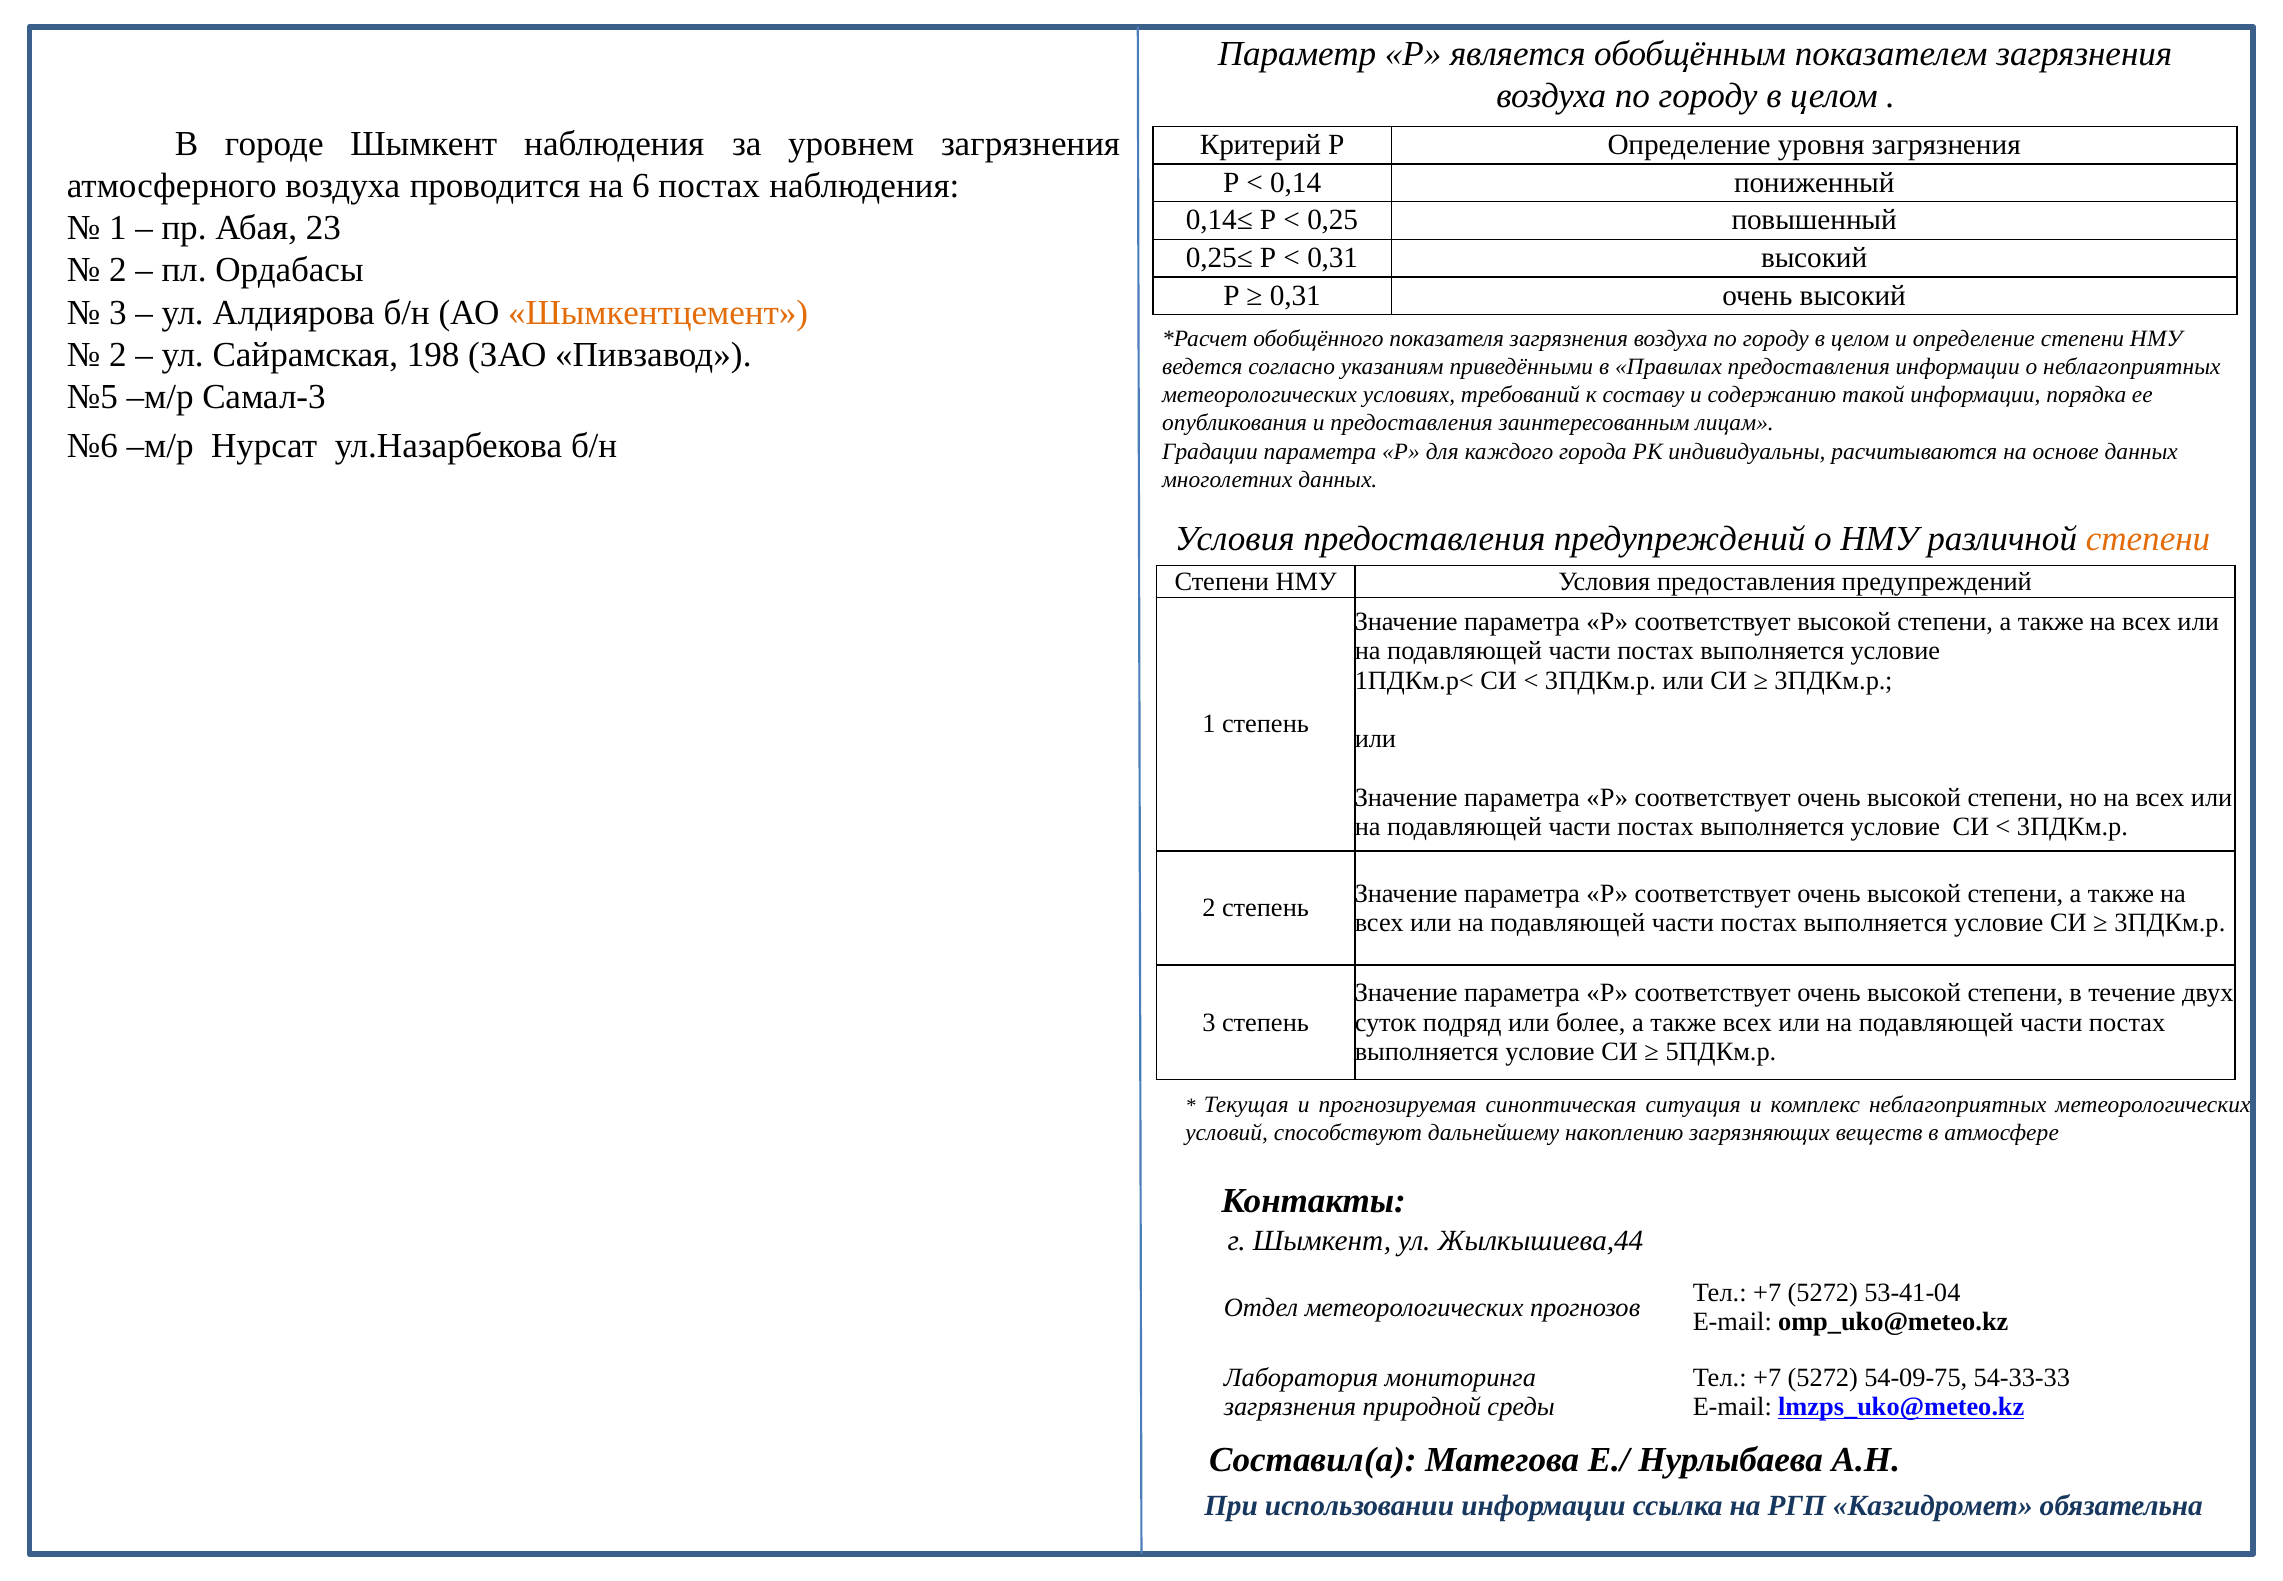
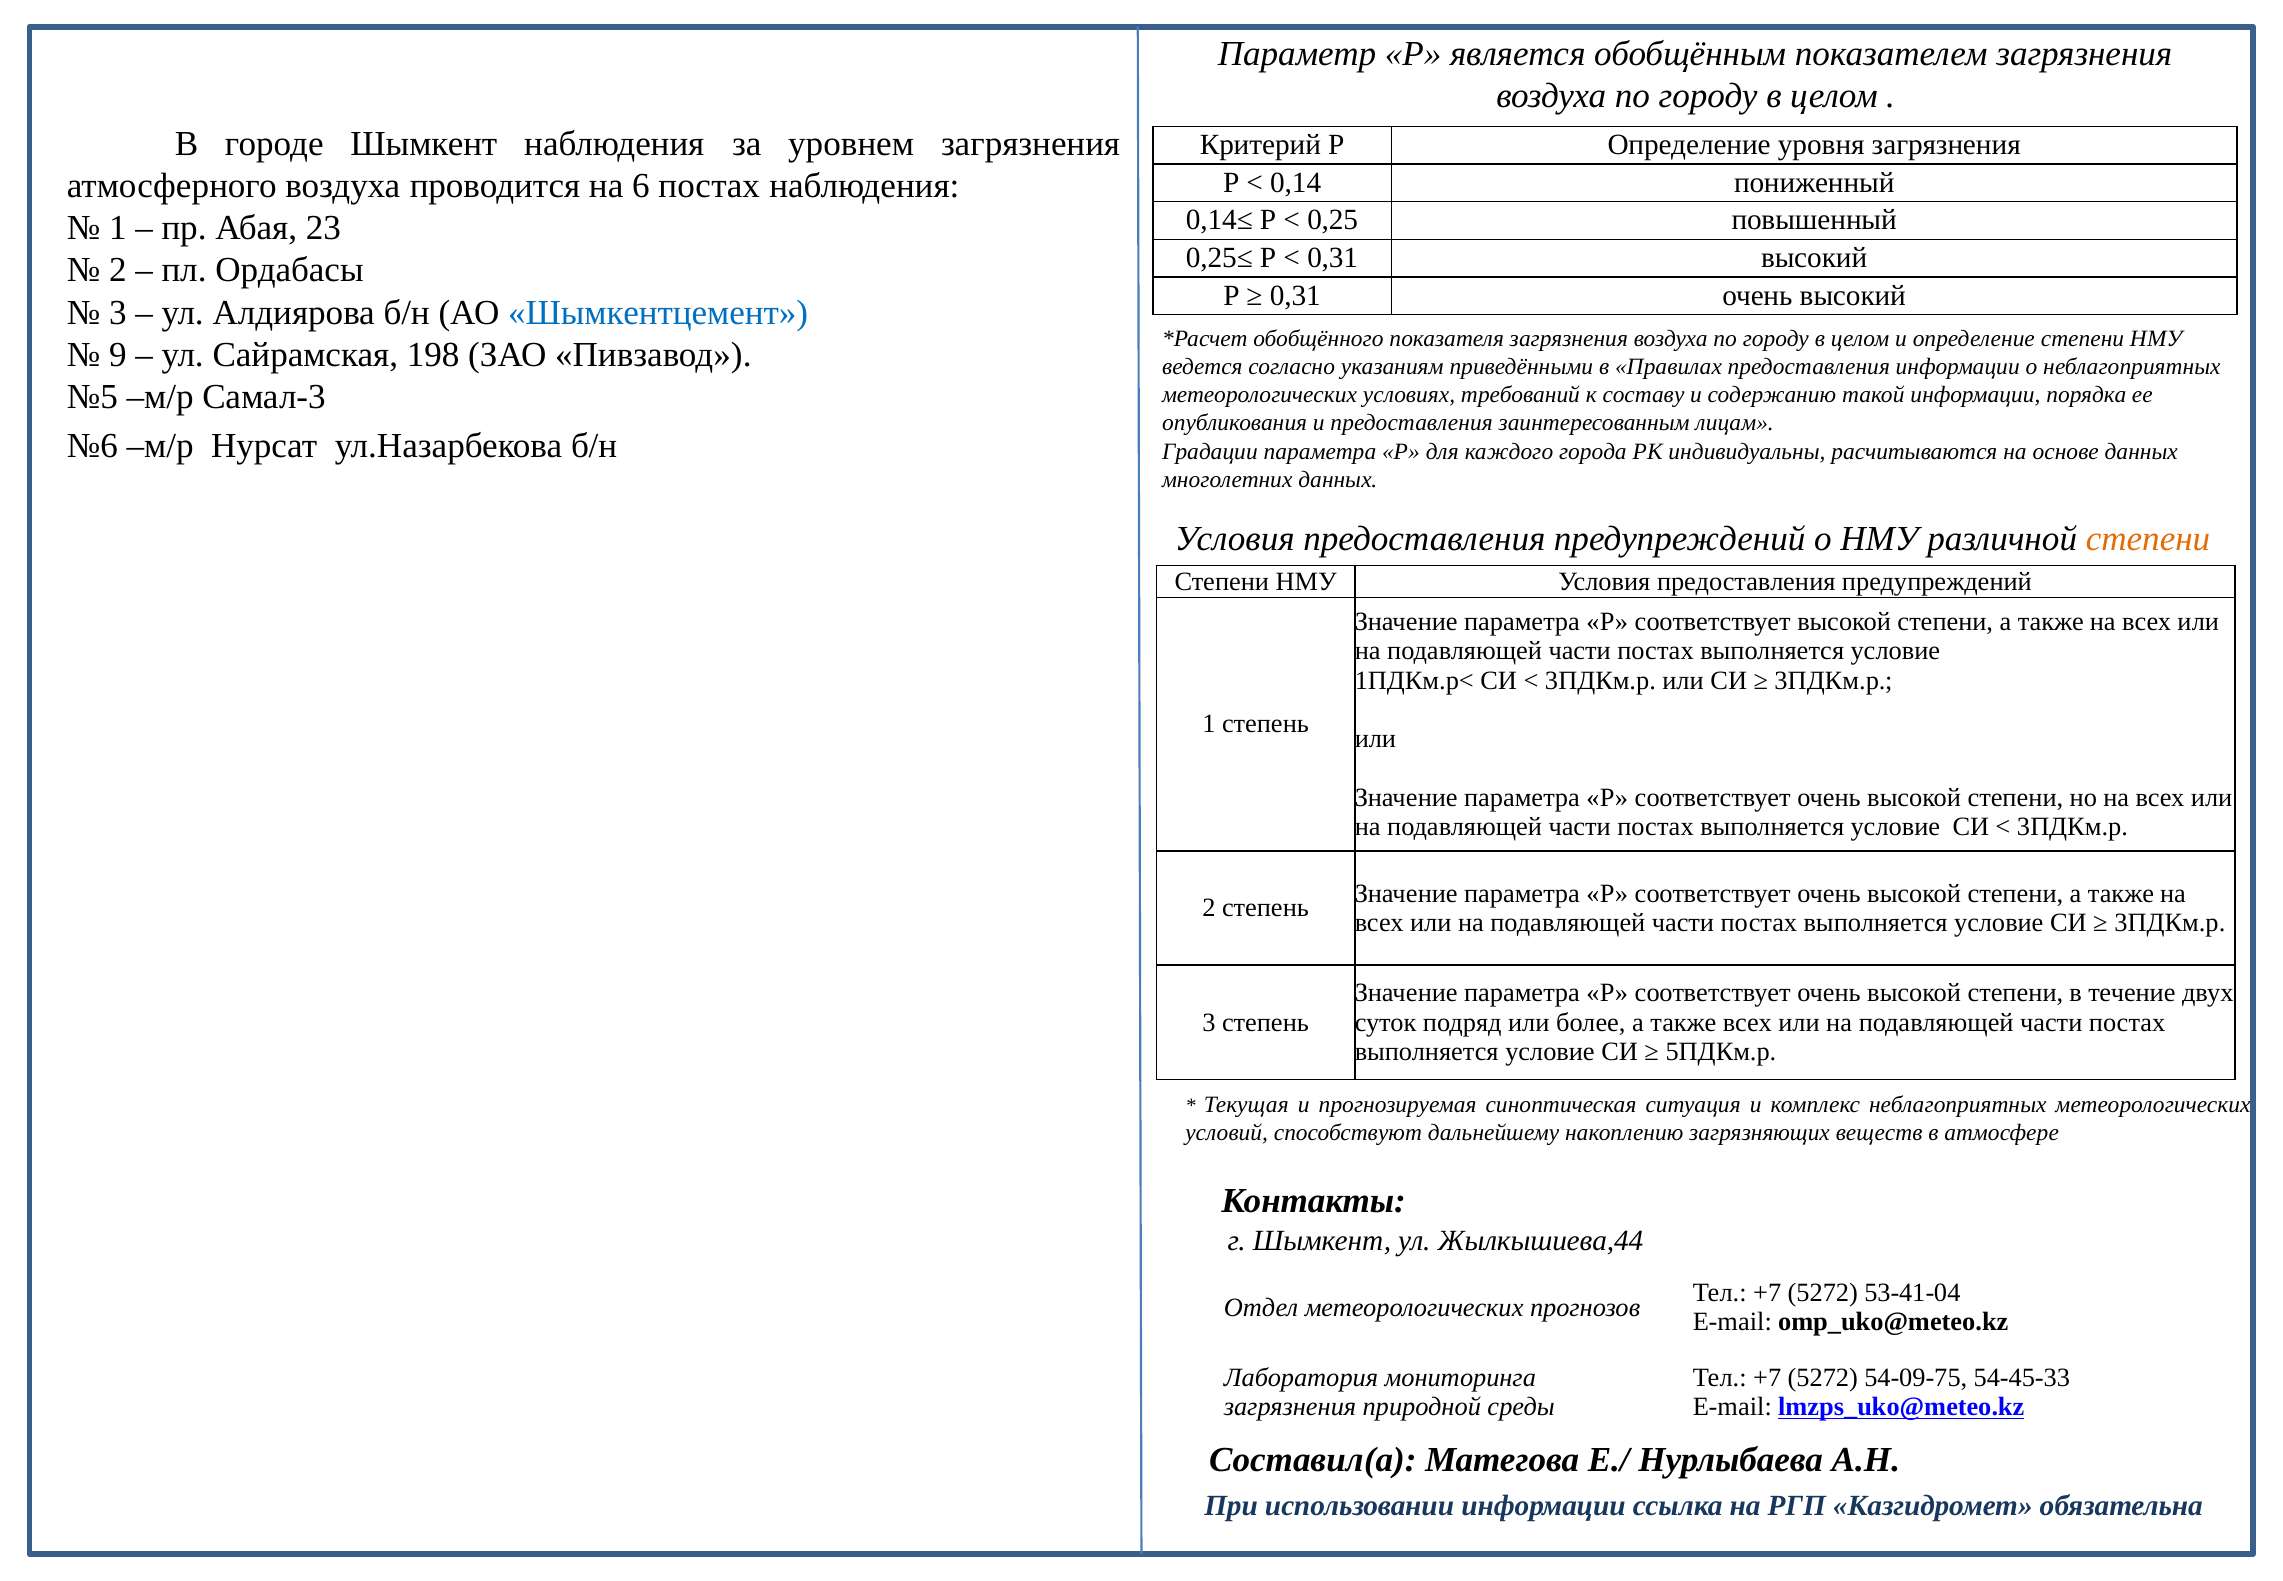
Шымкентцемент colour: orange -> blue
2 at (118, 354): 2 -> 9
54-33-33: 54-33-33 -> 54-45-33
